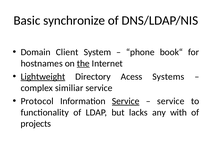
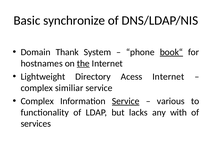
Client: Client -> Thank
book“ underline: none -> present
Lightweight underline: present -> none
Acess Systems: Systems -> Internet
Protocol at (37, 101): Protocol -> Complex
service at (171, 101): service -> various
projects: projects -> services
